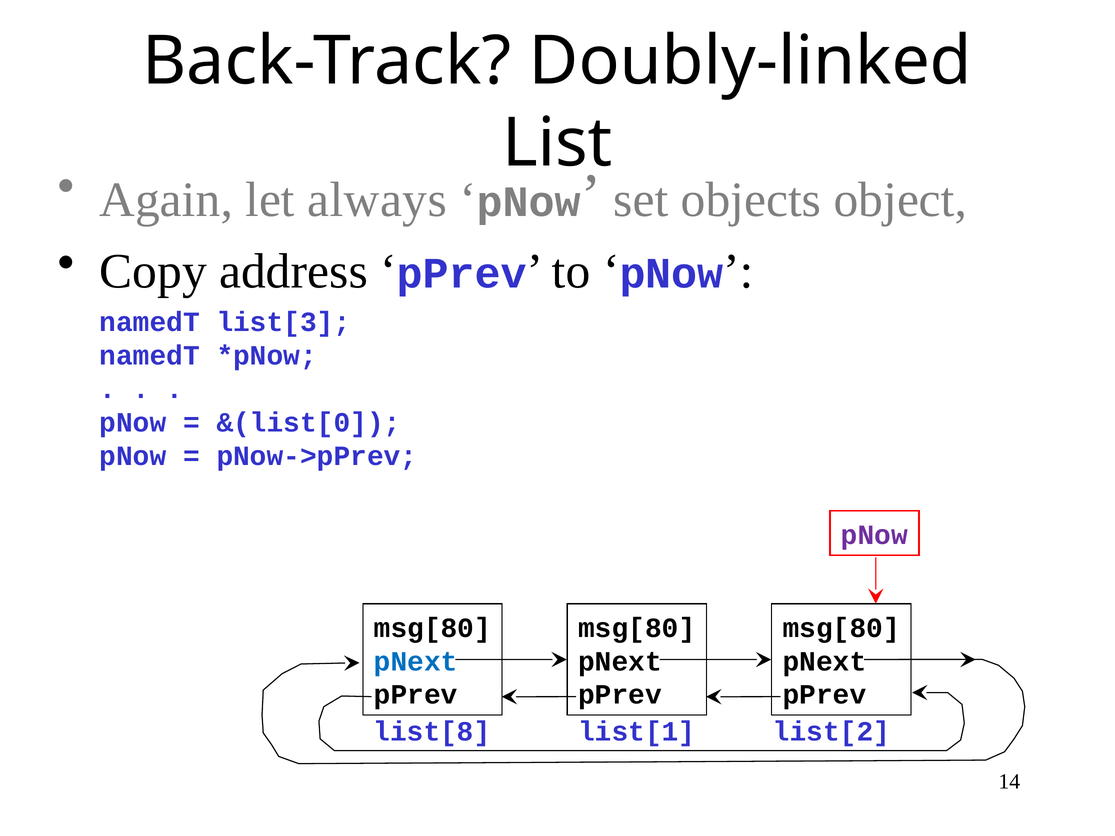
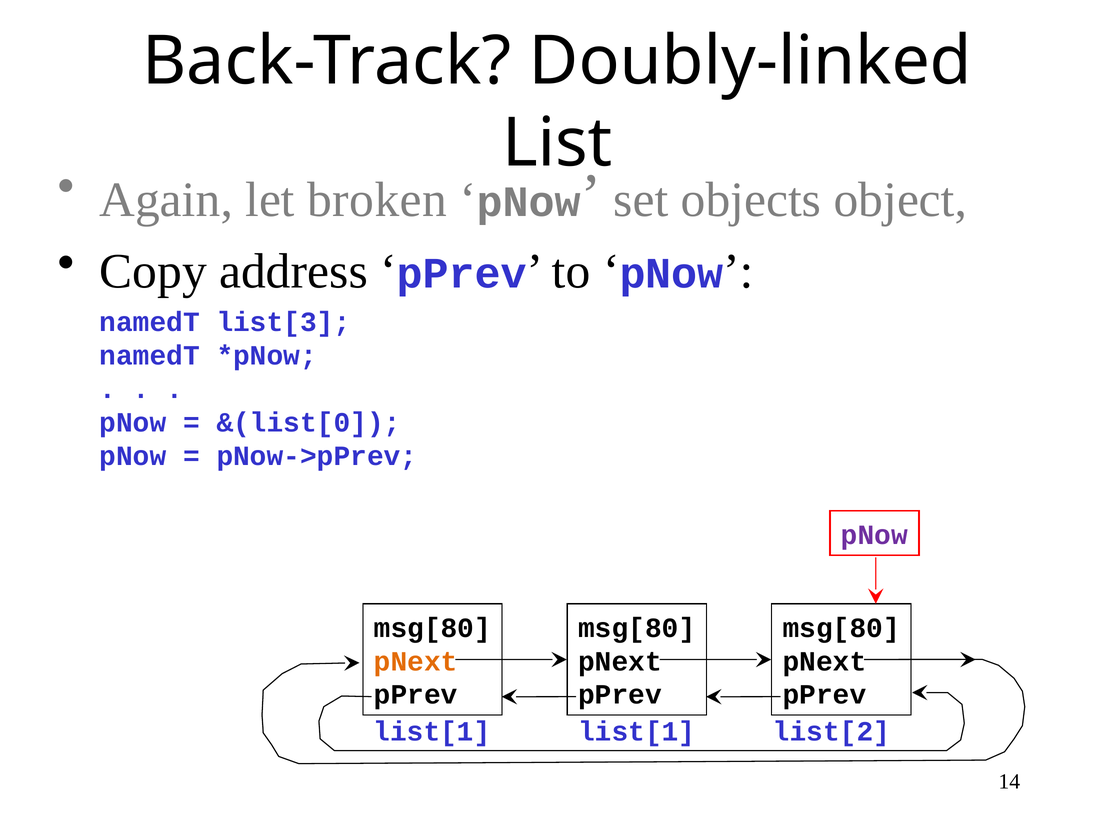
always: always -> broken
pNext at (416, 662) colour: blue -> orange
list[8 at (432, 732): list[8 -> list[1
